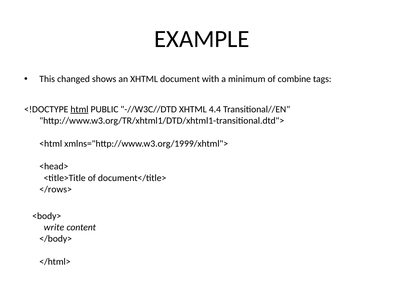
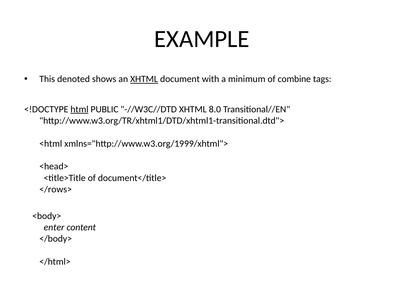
changed: changed -> denoted
XHTML at (144, 79) underline: none -> present
4.4: 4.4 -> 8.0
write: write -> enter
